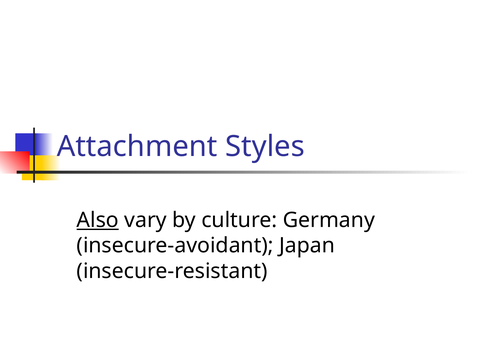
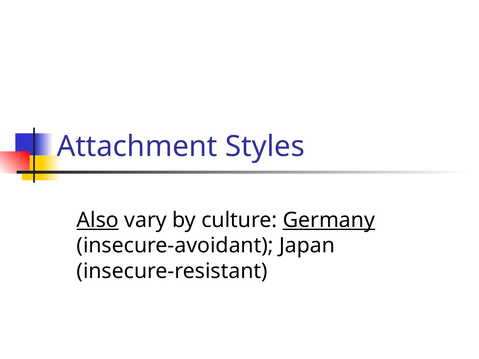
Germany underline: none -> present
